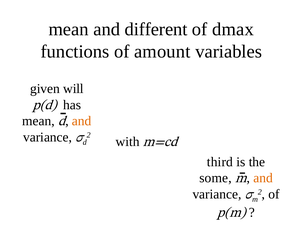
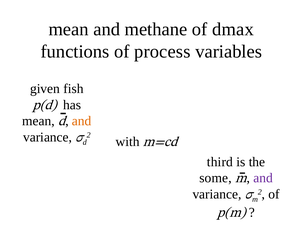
different: different -> methane
amount: amount -> process
will: will -> fish
and at (263, 178) colour: orange -> purple
